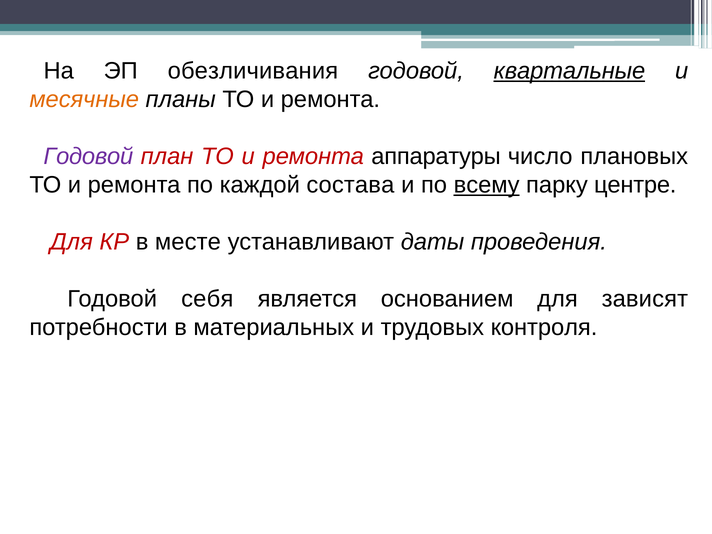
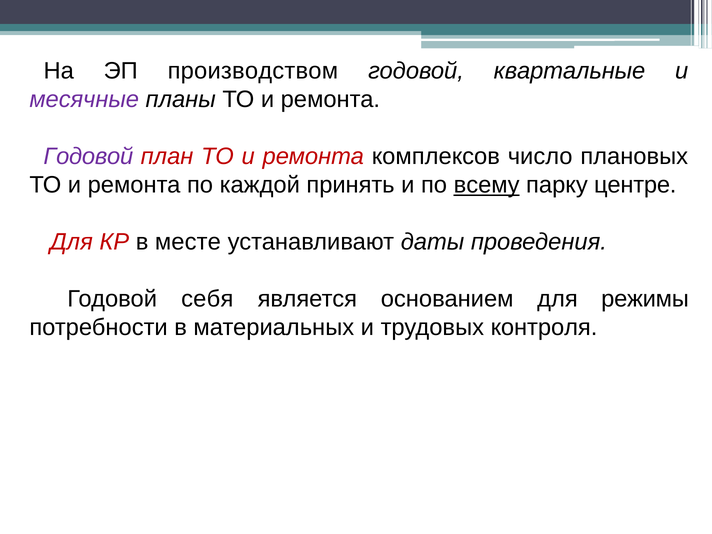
обезличивания: обезличивания -> производством
квартальные underline: present -> none
месячные colour: orange -> purple
аппаратуры: аппаратуры -> комплексов
состава: состава -> принять
зависят: зависят -> режимы
